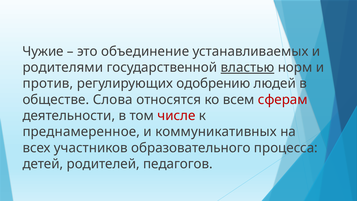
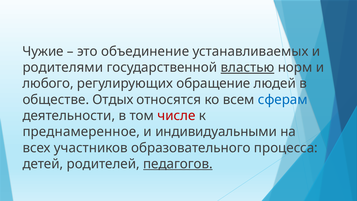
против: против -> любого
одобрению: одобрению -> обращение
Слова: Слова -> Отдых
сферам colour: red -> blue
коммуникативных: коммуникативных -> индивидуальными
педагогов underline: none -> present
